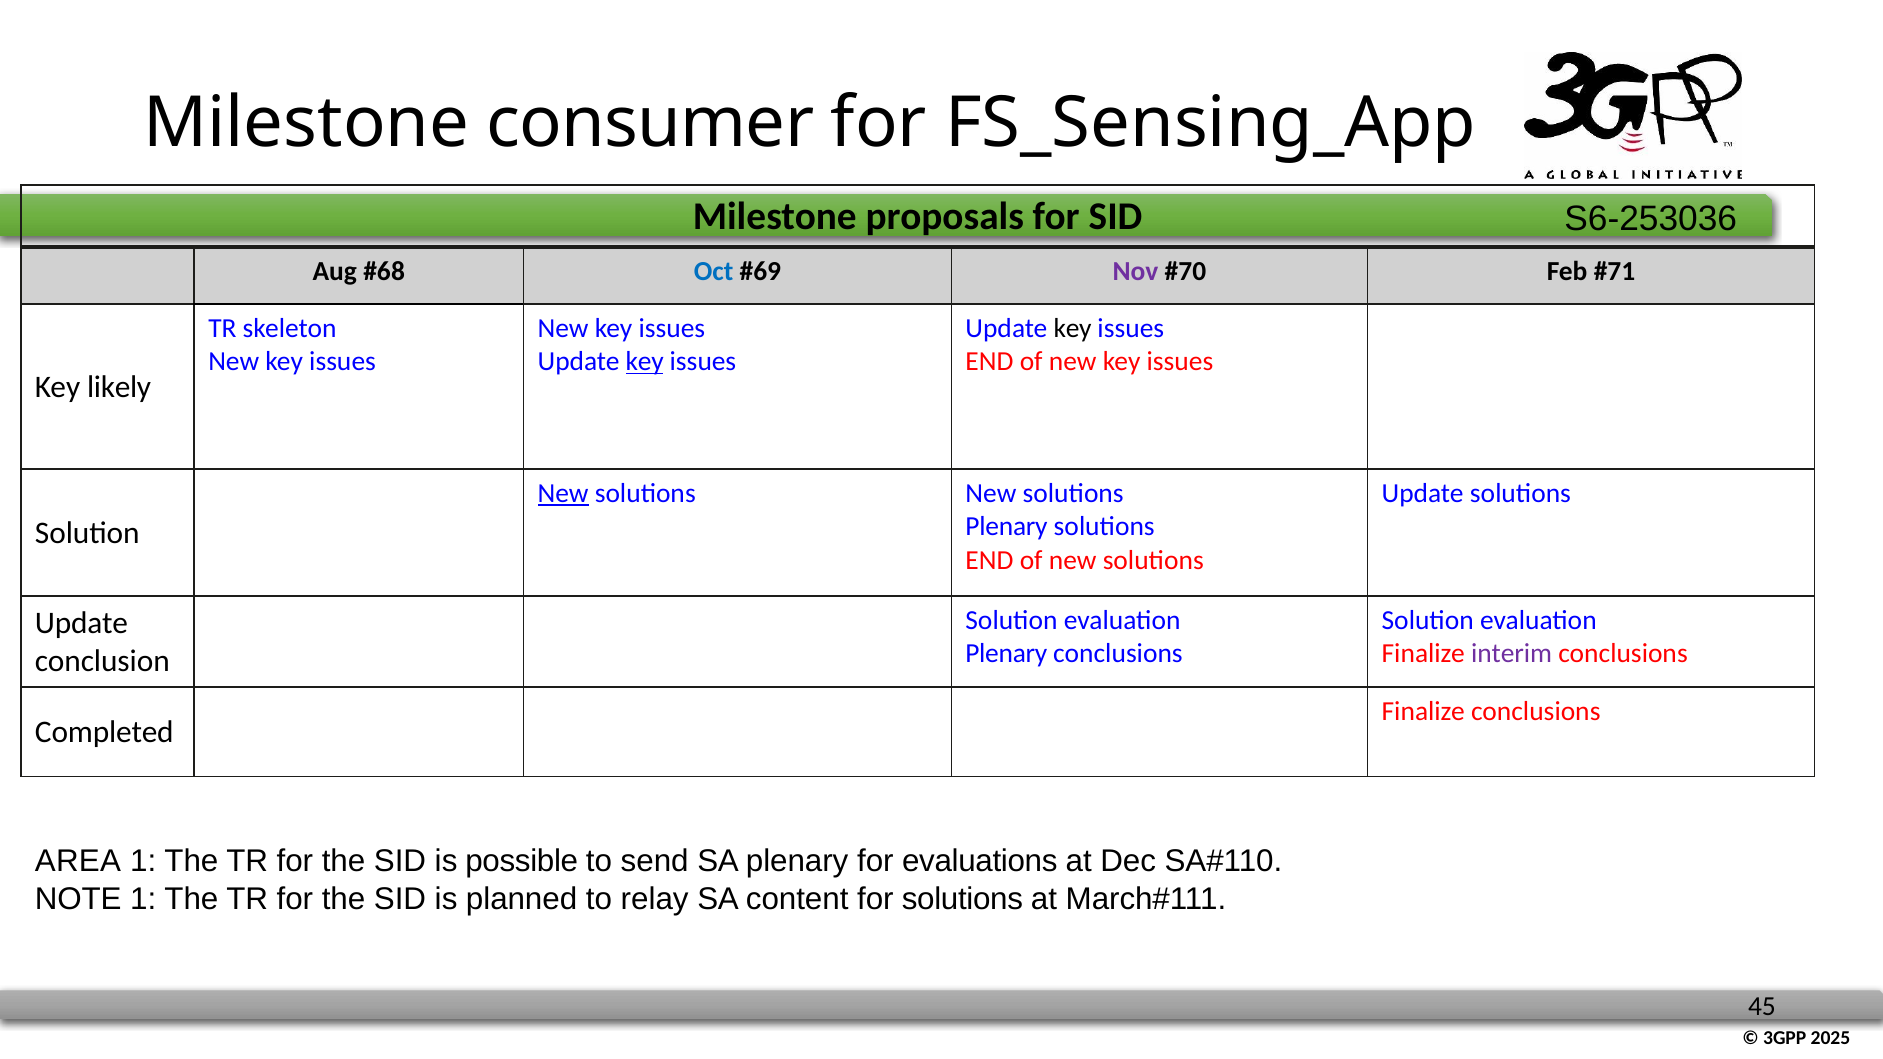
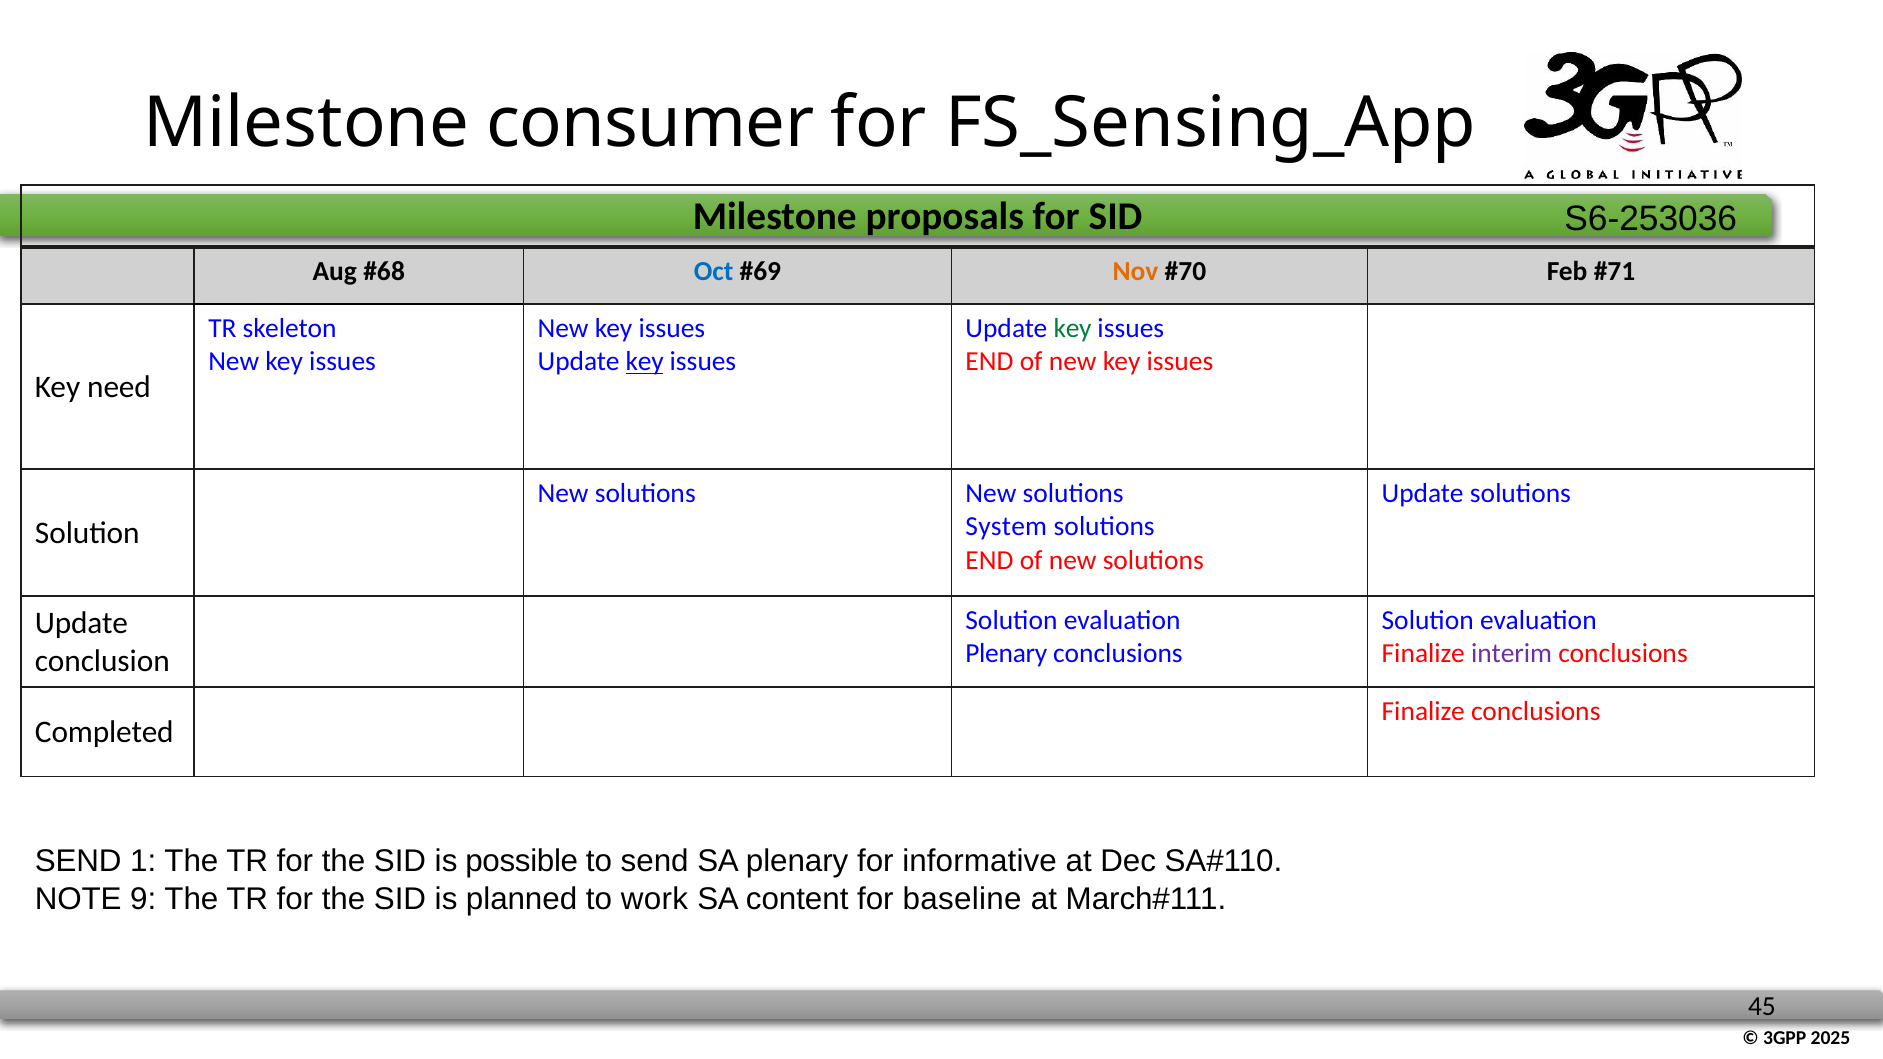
Nov colour: purple -> orange
key at (1073, 328) colour: black -> green
likely: likely -> need
New at (563, 493) underline: present -> none
Plenary at (1007, 527): Plenary -> System
AREA at (78, 861): AREA -> SEND
evaluations: evaluations -> informative
NOTE 1: 1 -> 9
relay: relay -> work
for solutions: solutions -> baseline
